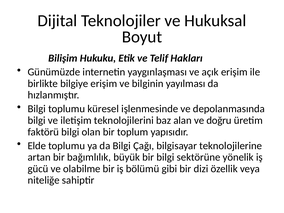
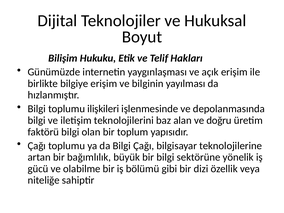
küresel: küresel -> ilişkileri
Elde at (37, 146): Elde -> Çağı
